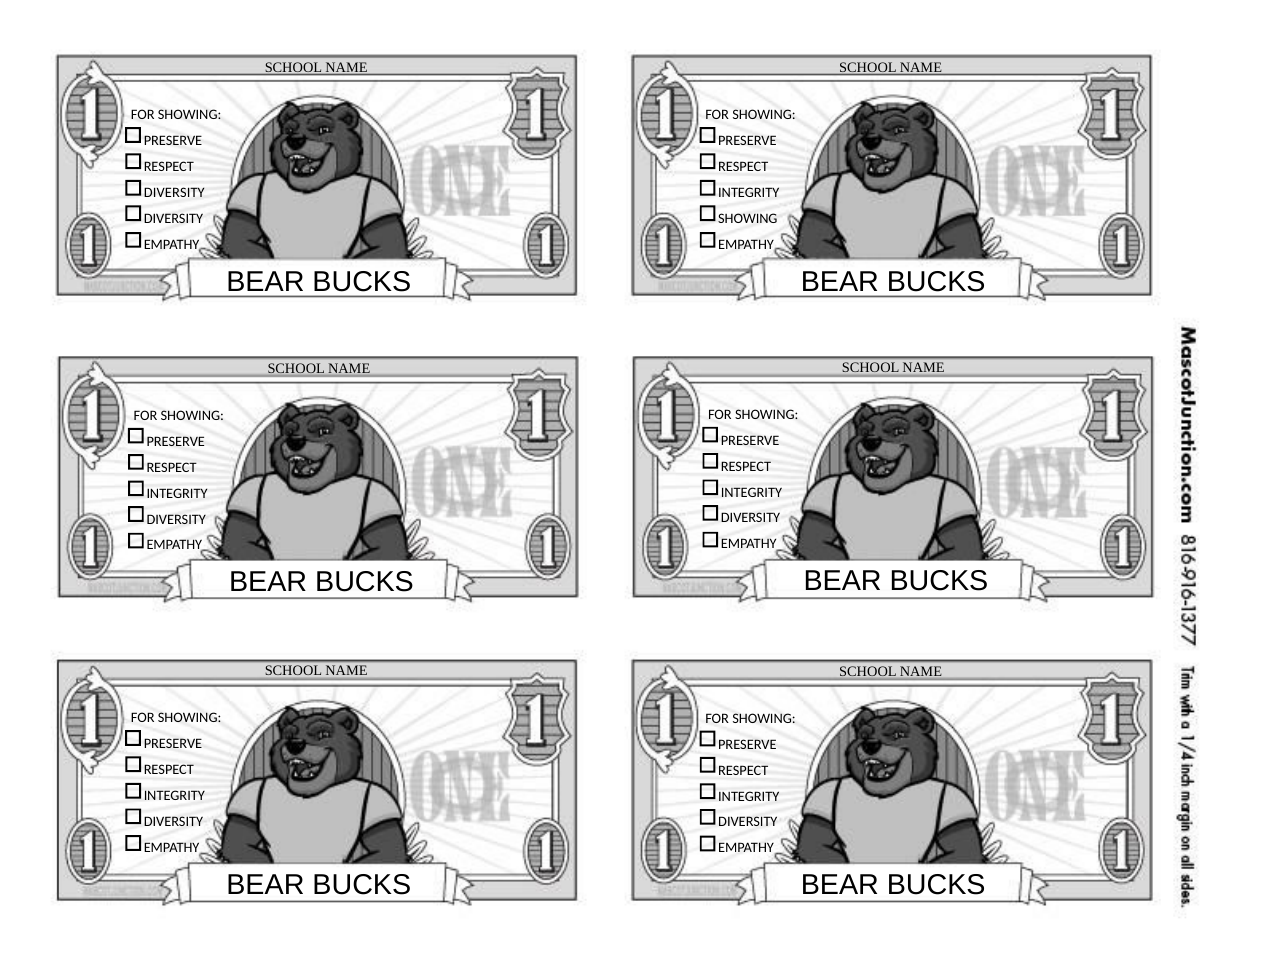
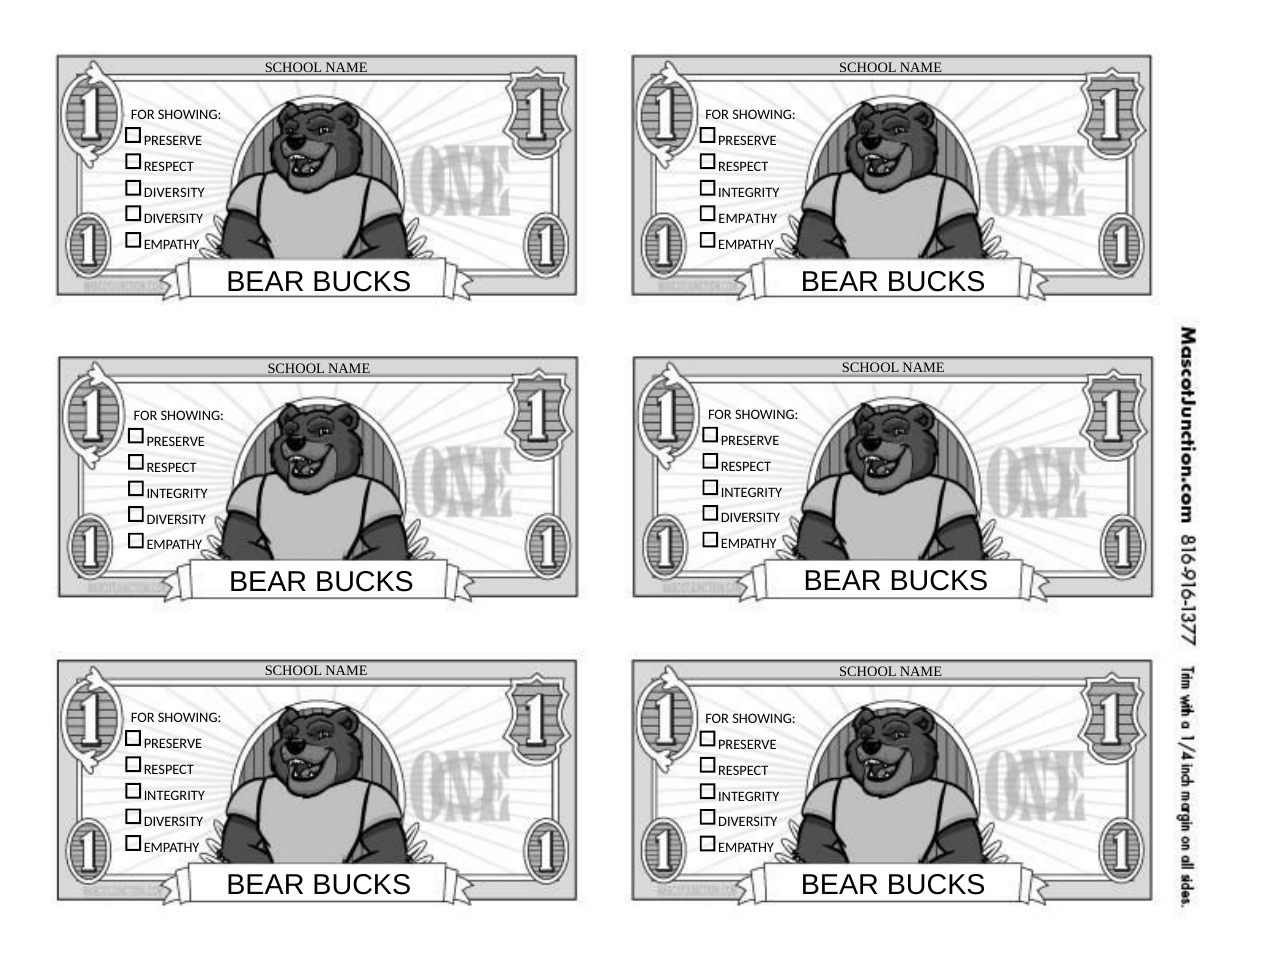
SHOWING at (748, 219): SHOWING -> EMPATHY
